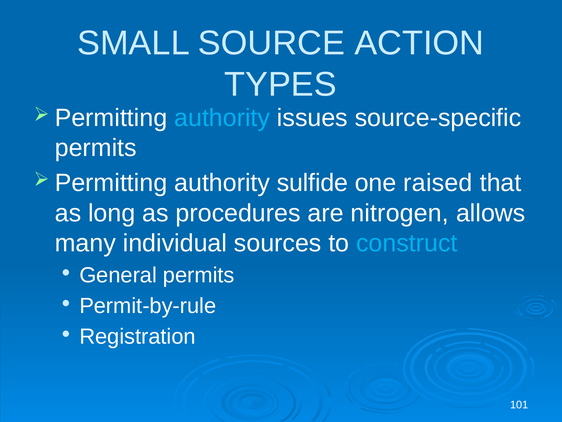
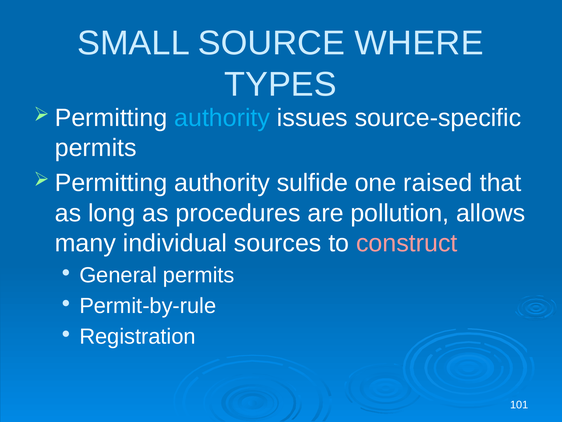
ACTION: ACTION -> WHERE
nitrogen: nitrogen -> pollution
construct colour: light blue -> pink
